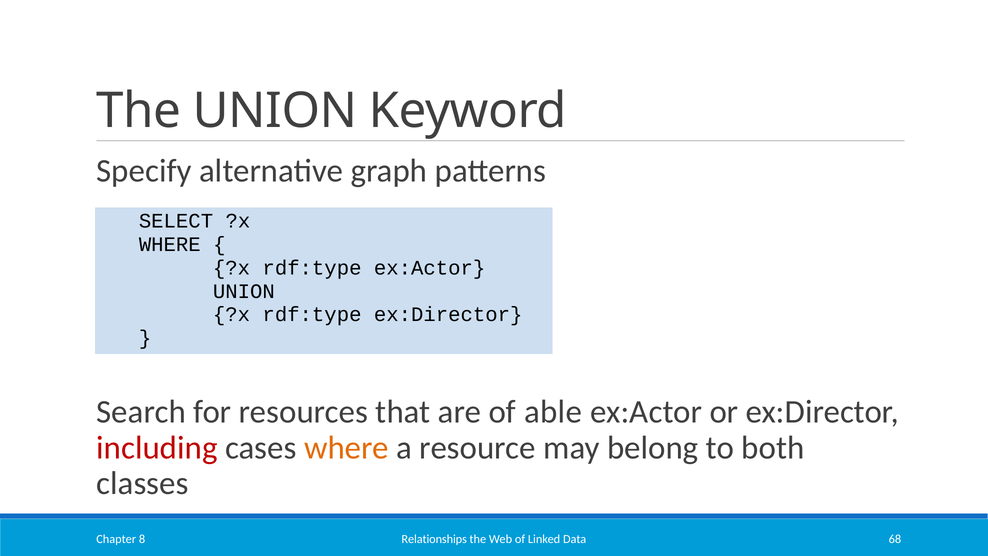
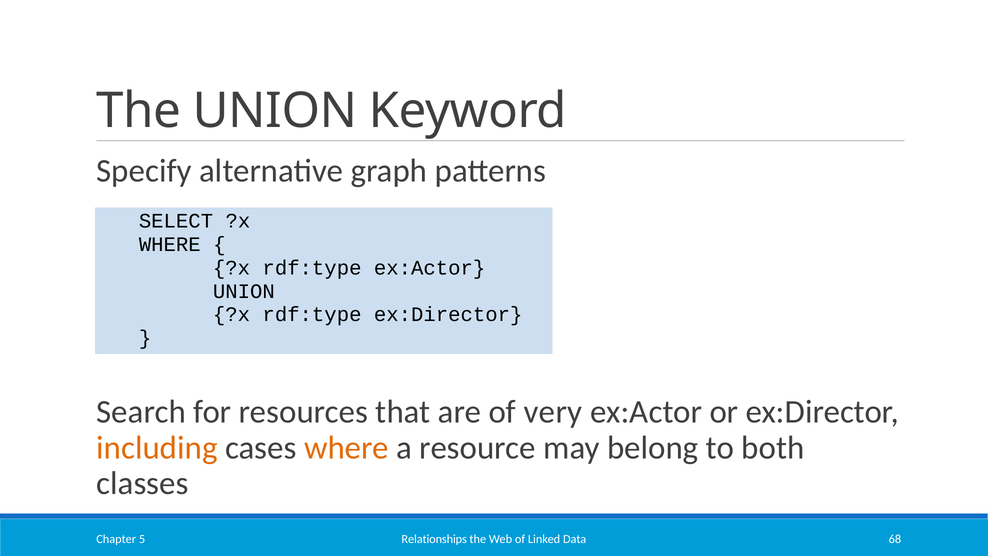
able: able -> very
including colour: red -> orange
8: 8 -> 5
